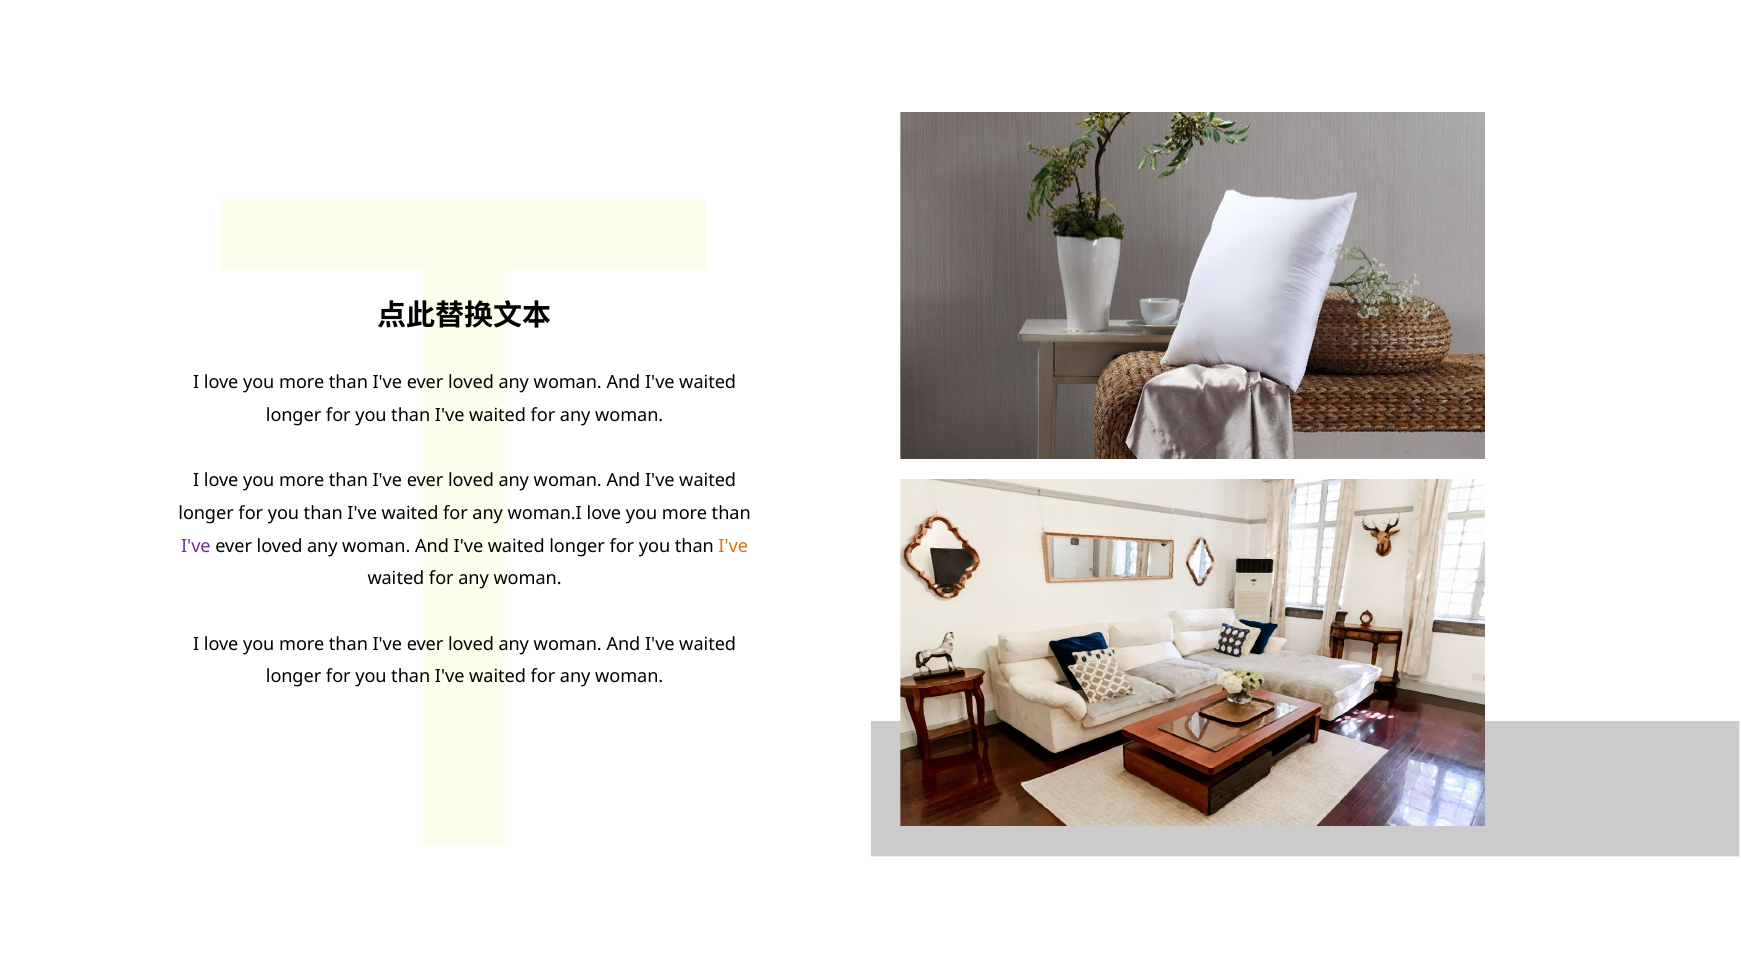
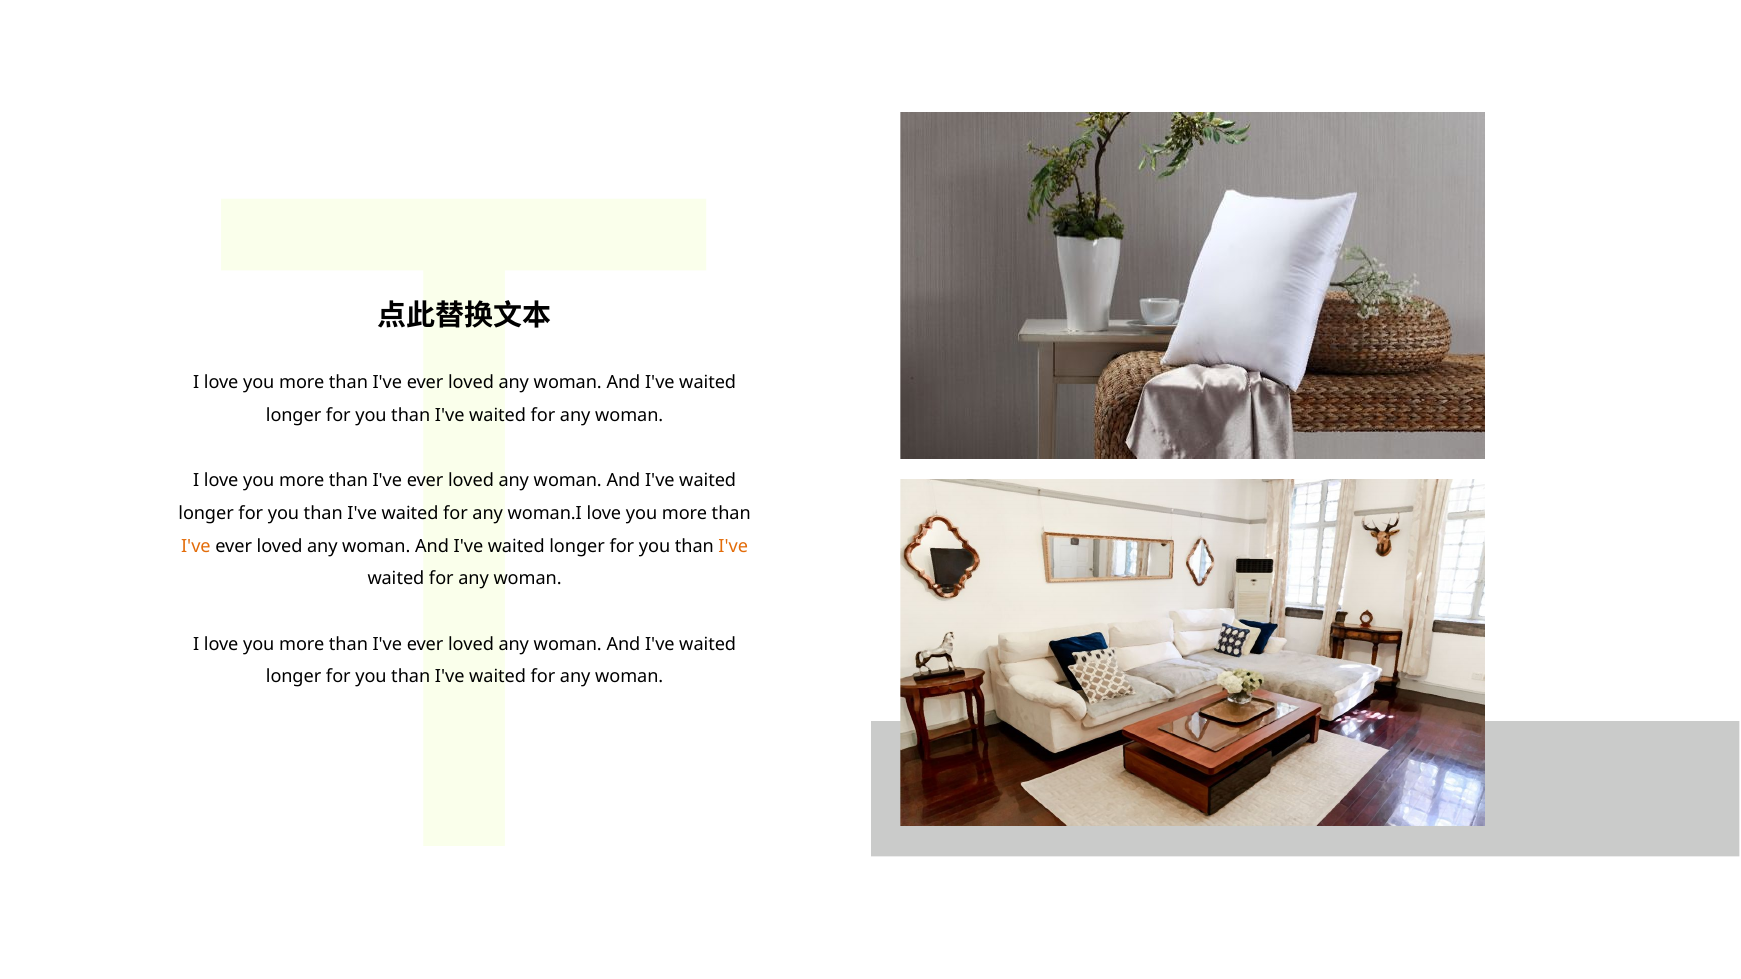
I've at (196, 546) colour: purple -> orange
